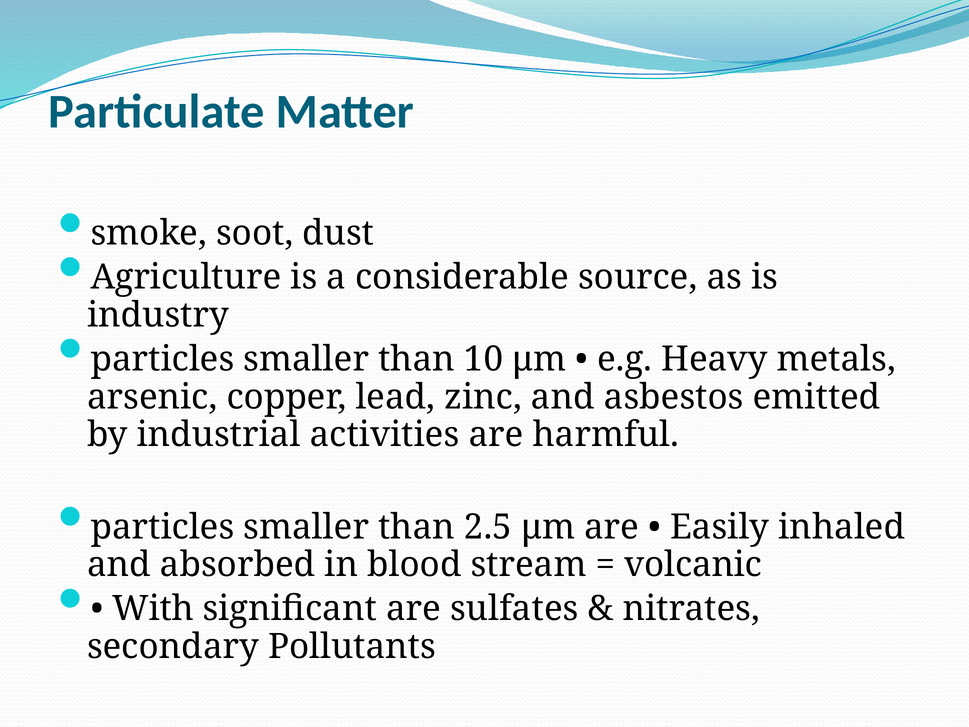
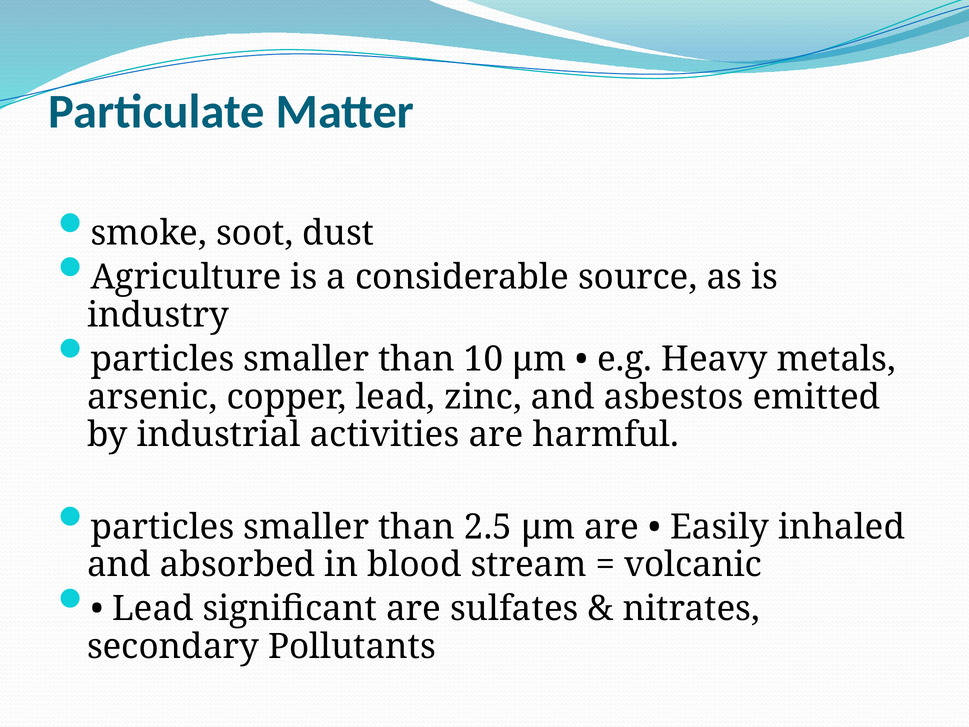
With at (153, 609): With -> Lead
